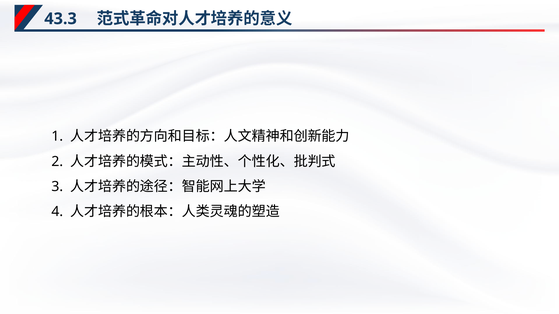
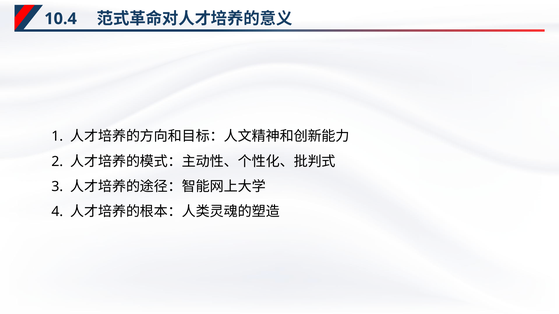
43.3: 43.3 -> 10.4
